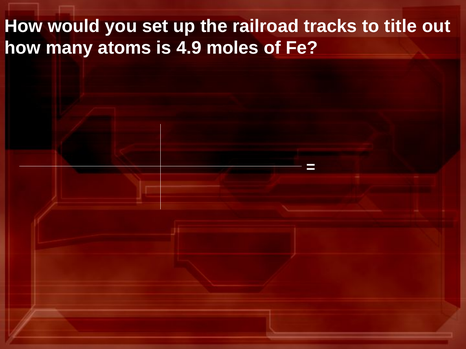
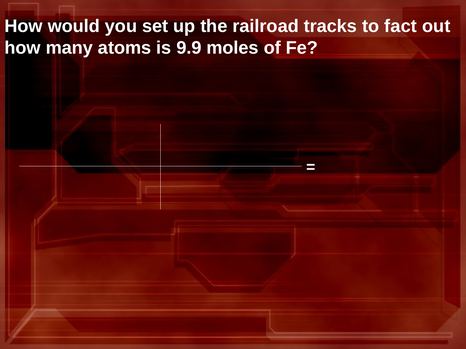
title: title -> fact
4.9: 4.9 -> 9.9
